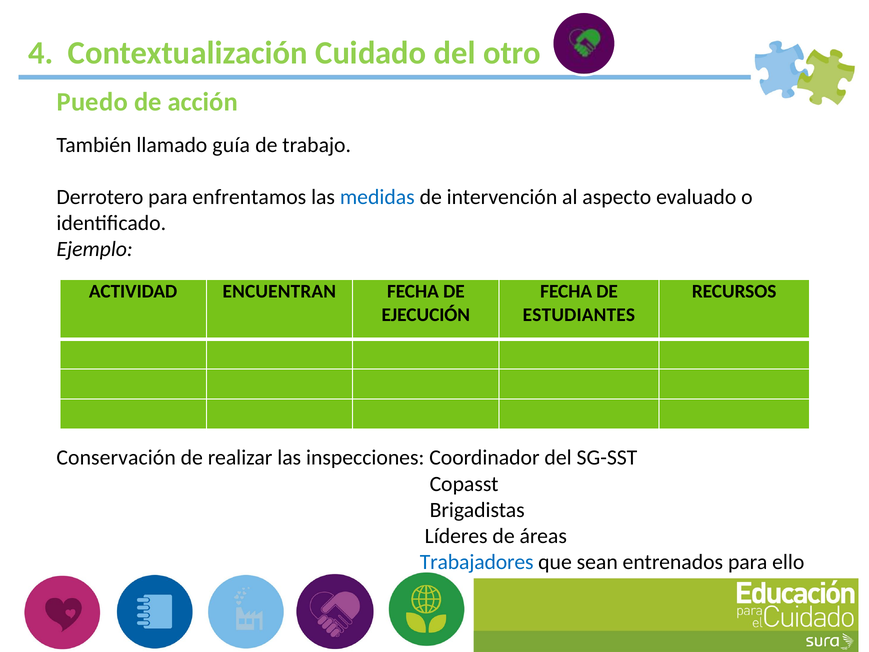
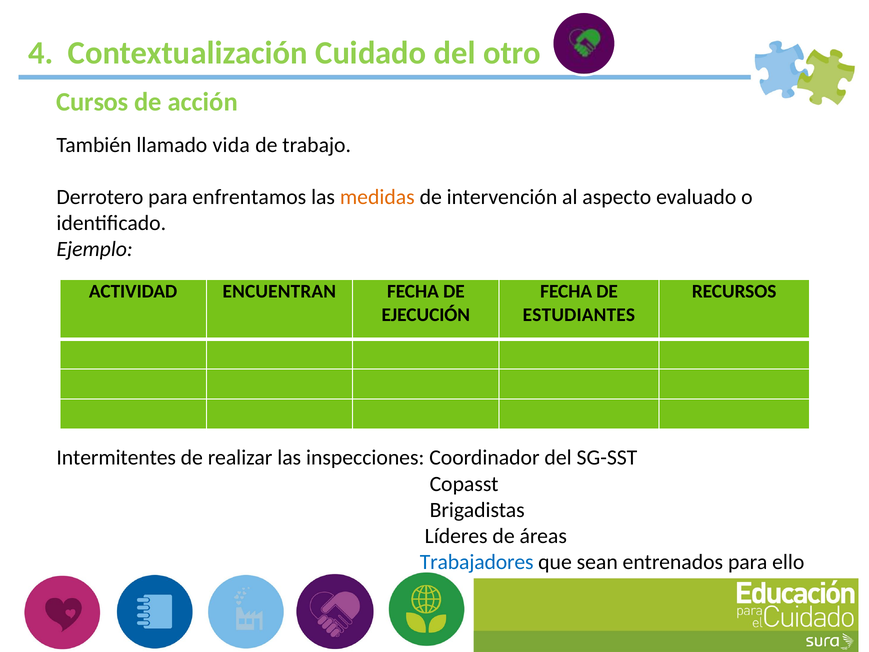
Puedo: Puedo -> Cursos
guía: guía -> vida
medidas colour: blue -> orange
Conservación: Conservación -> Intermitentes
